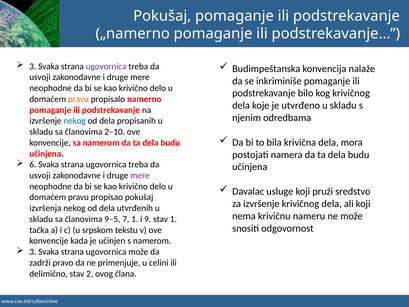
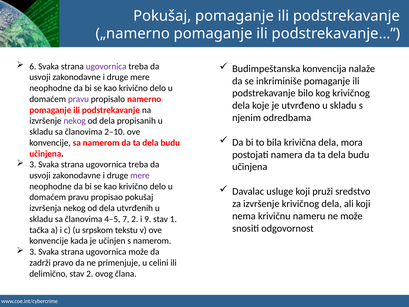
3 at (33, 66): 3 -> 6
pravu at (78, 99) colour: orange -> purple
nekog at (75, 121) colour: blue -> purple
6 at (33, 164): 6 -> 3
9–5: 9–5 -> 4–5
7 1: 1 -> 2
